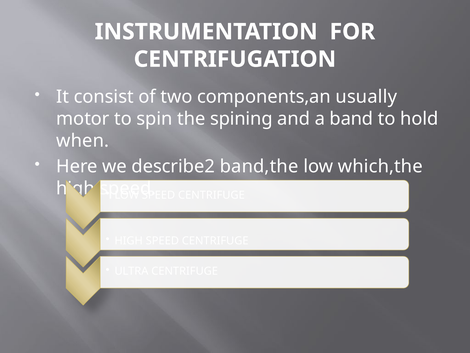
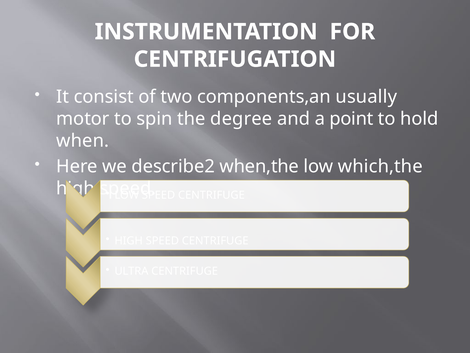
spining: spining -> degree
band: band -> point
band,the: band,the -> when,the
